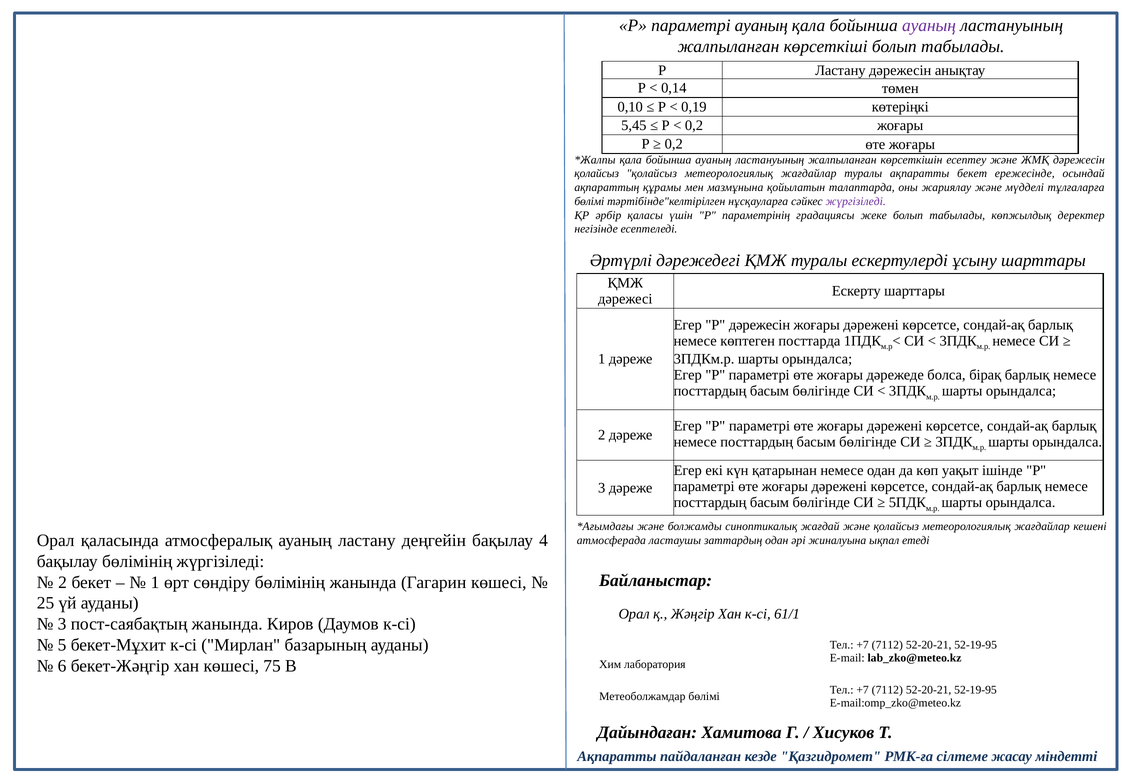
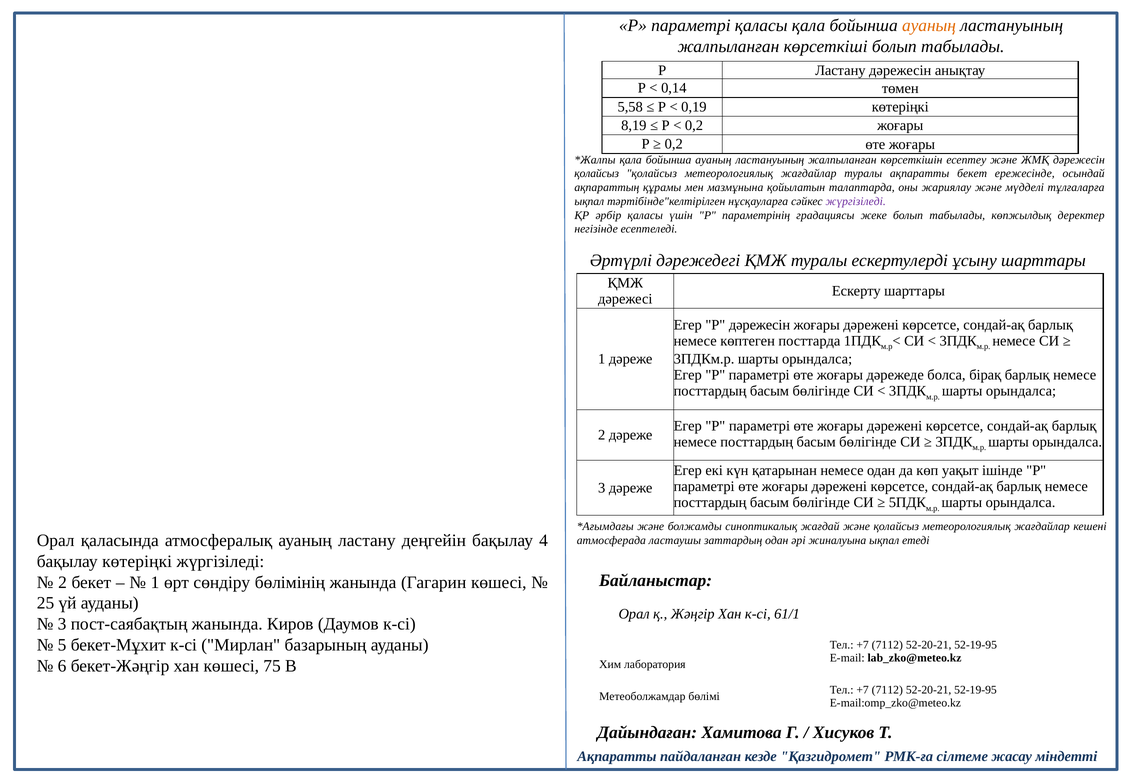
параметрі ауаның: ауаның -> қаласы
ауаның at (929, 25) colour: purple -> orange
0,10: 0,10 -> 5,58
5,45: 5,45 -> 8,19
бөлімі at (589, 202): бөлімі -> ықпал
бақылау бөлімінің: бөлімінің -> көтеріңкі
